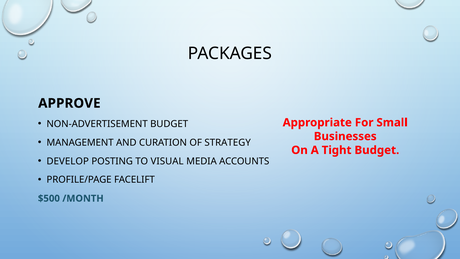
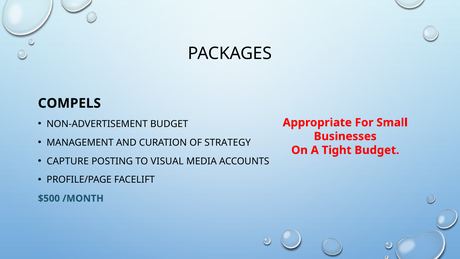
APPROVE: APPROVE -> COMPELS
DEVELOP: DEVELOP -> CAPTURE
